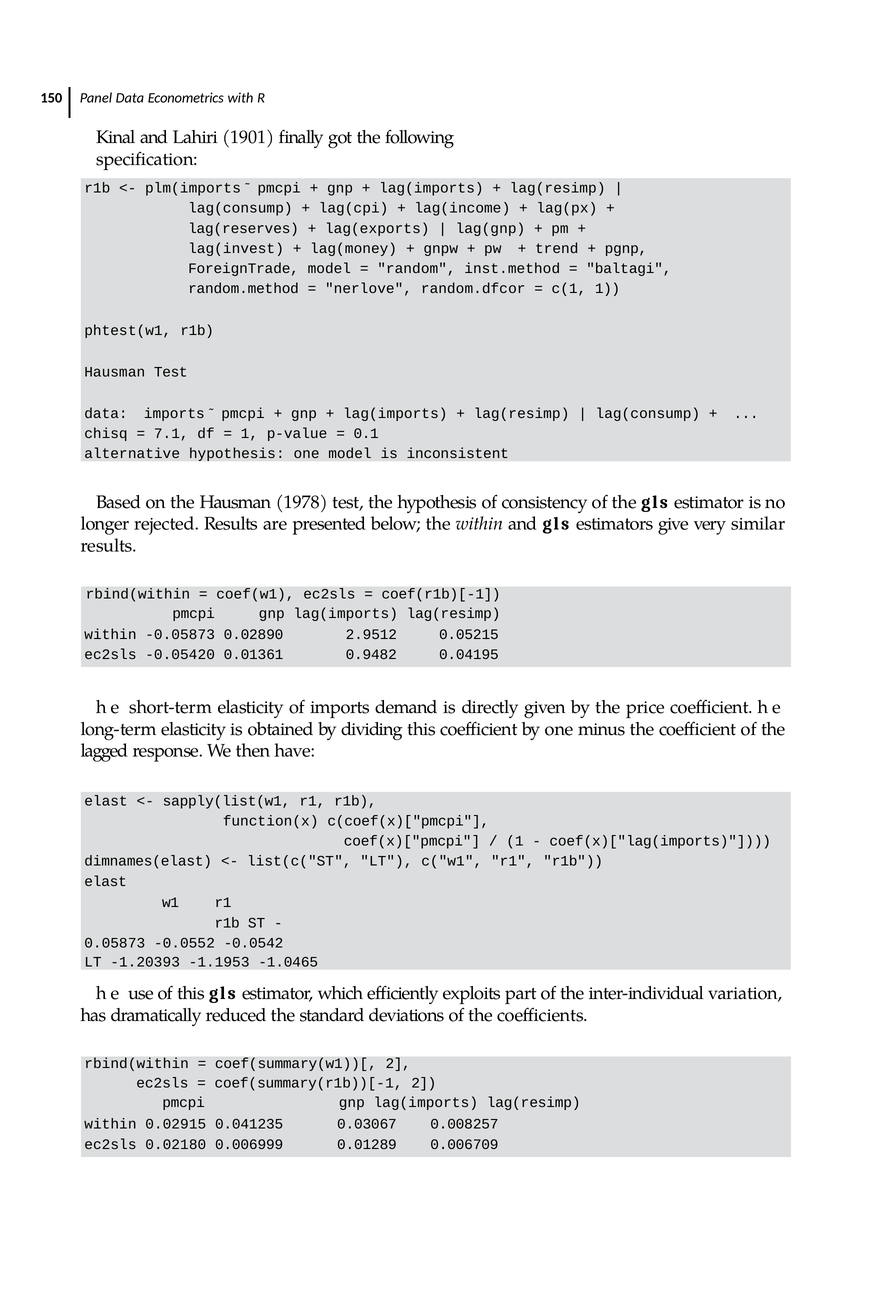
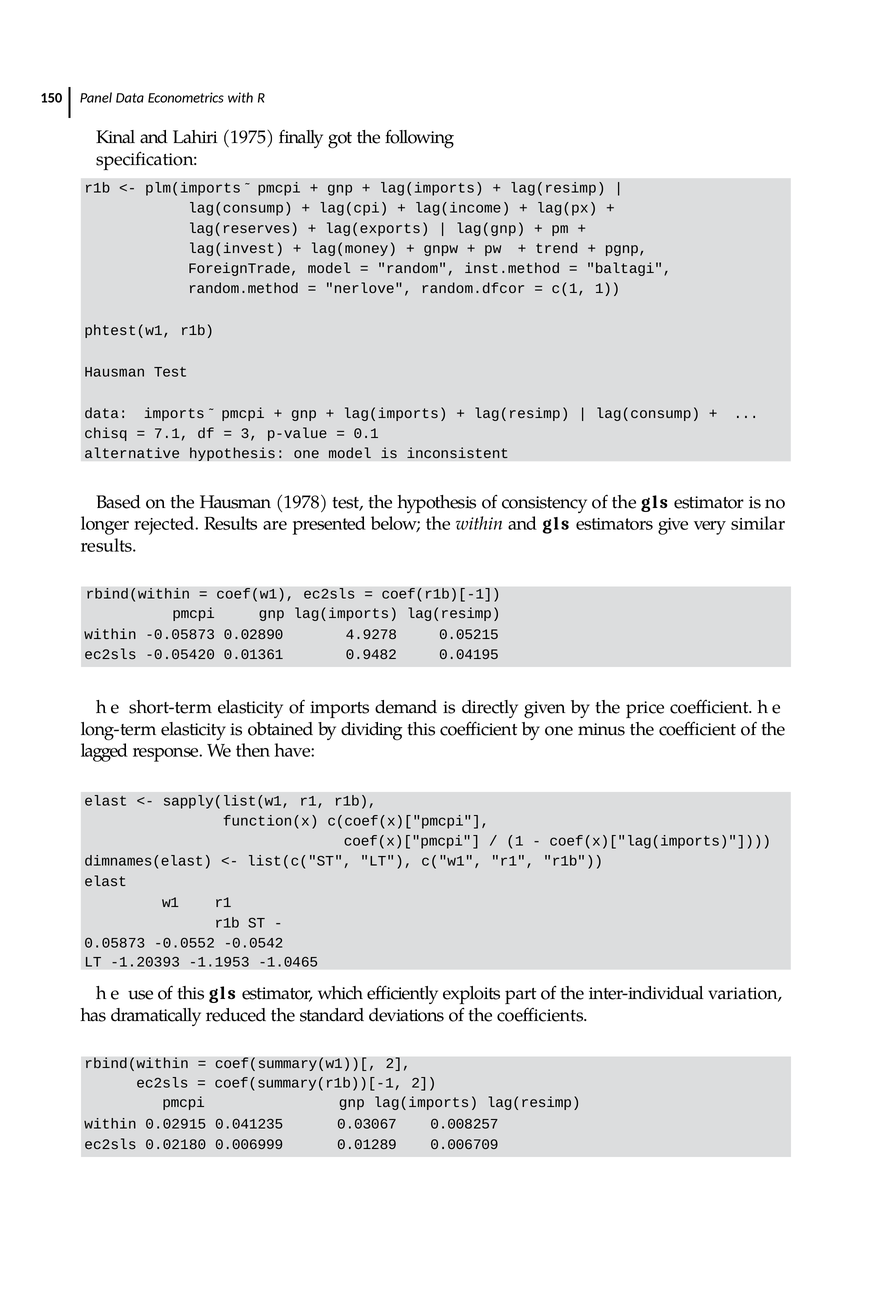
1901: 1901 -> 1975
1 at (249, 434): 1 -> 3
2.9512: 2.9512 -> 4.9278
